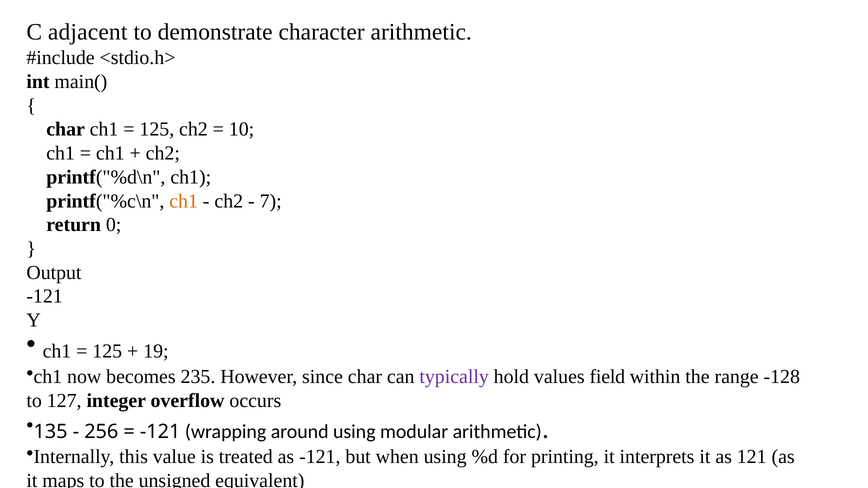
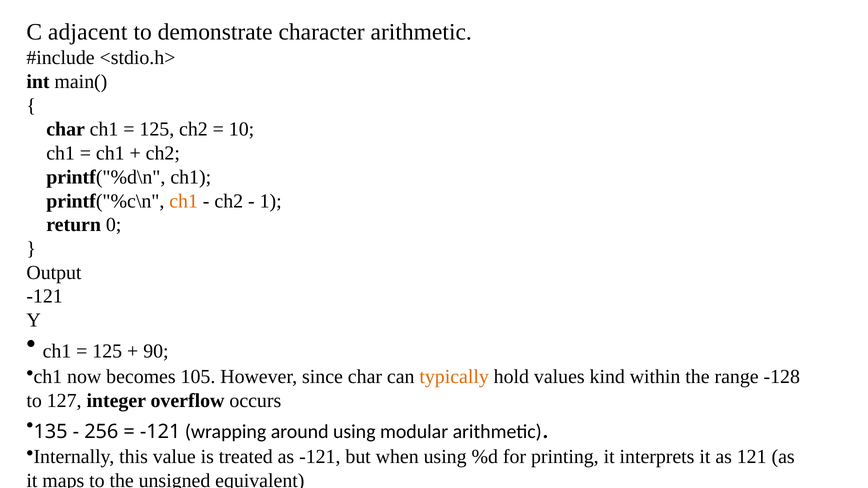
7: 7 -> 1
19: 19 -> 90
235: 235 -> 105
typically colour: purple -> orange
field: field -> kind
